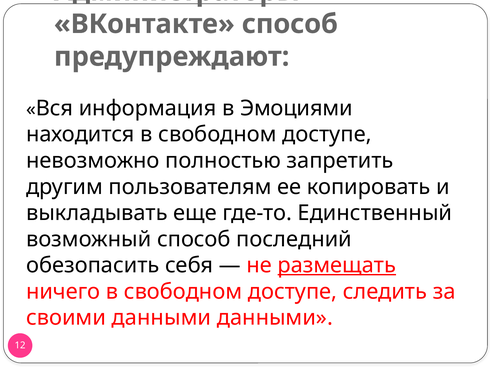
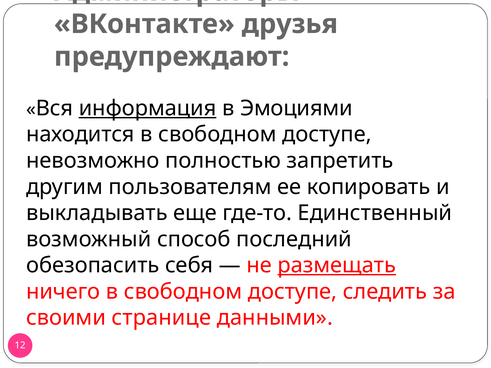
ВКонтакте способ: способ -> друзья
информация underline: none -> present
своими данными: данными -> странице
